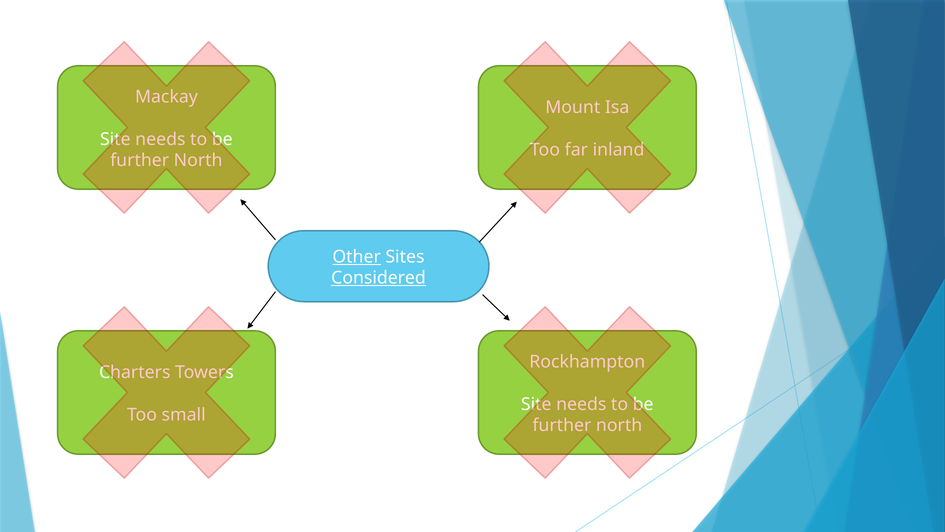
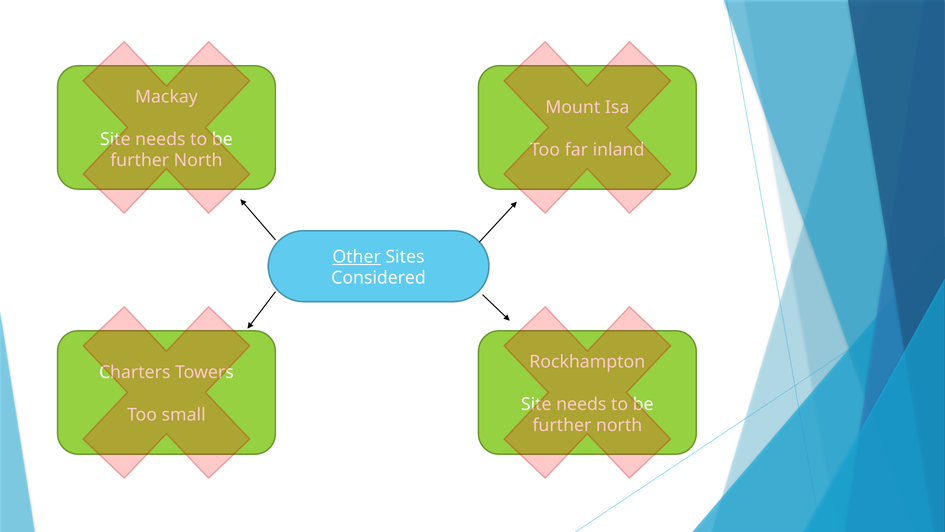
Considered underline: present -> none
